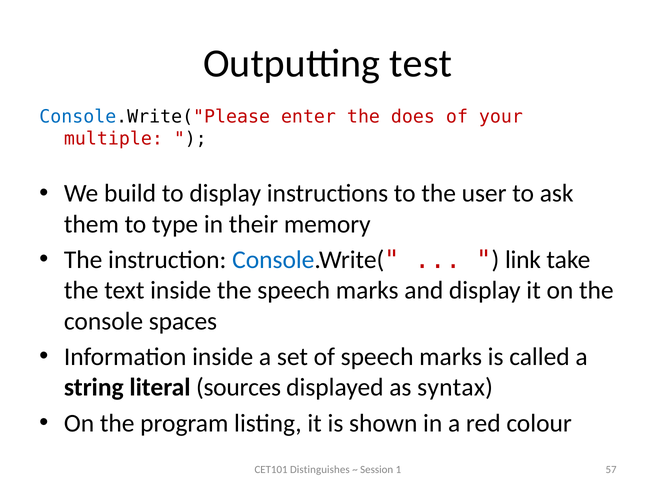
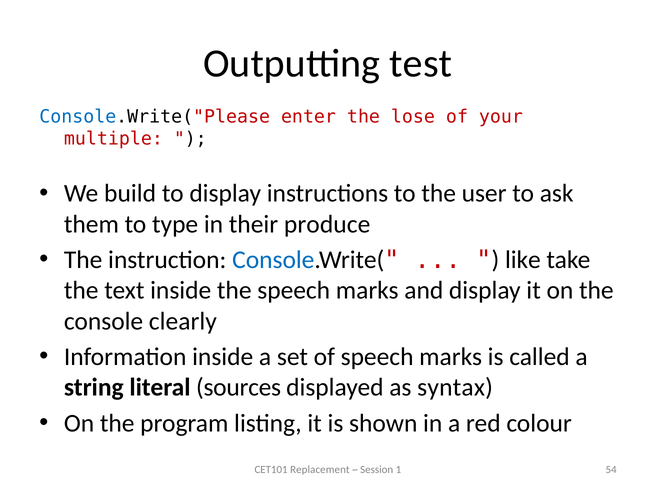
does: does -> lose
memory: memory -> produce
link: link -> like
spaces: spaces -> clearly
Distinguishes: Distinguishes -> Replacement
57: 57 -> 54
